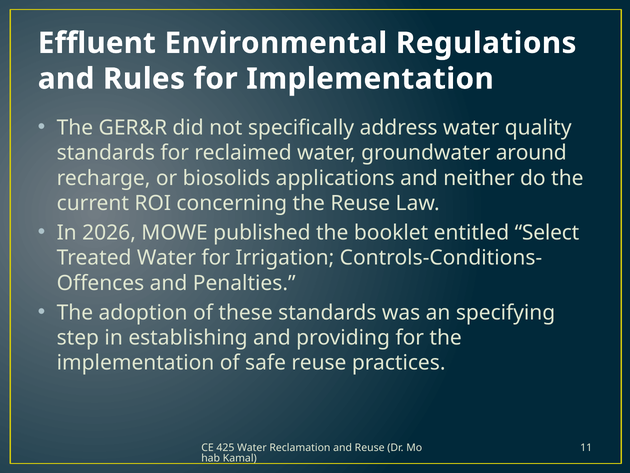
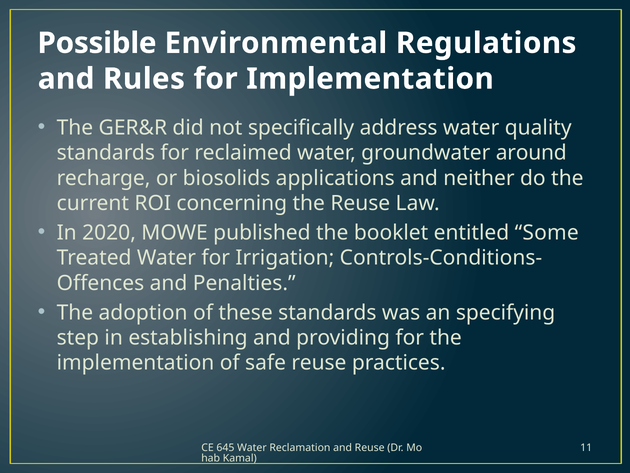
Effluent: Effluent -> Possible
2026: 2026 -> 2020
Select: Select -> Some
425: 425 -> 645
